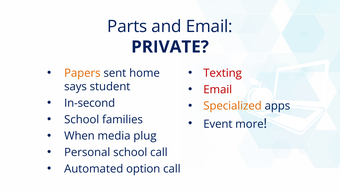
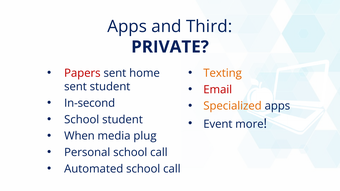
Parts at (127, 27): Parts -> Apps
and Email: Email -> Third
Papers colour: orange -> red
Texting colour: red -> orange
says at (75, 87): says -> sent
School families: families -> student
Automated option: option -> school
